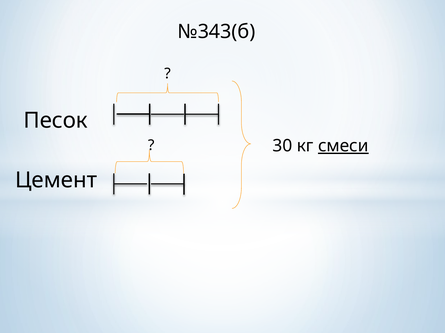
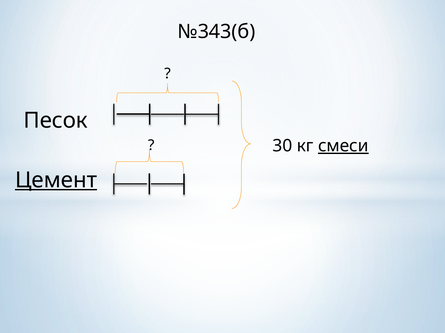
Цемент underline: none -> present
